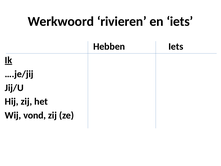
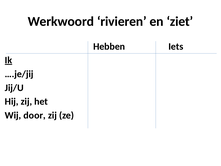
en iets: iets -> ziet
vond: vond -> door
